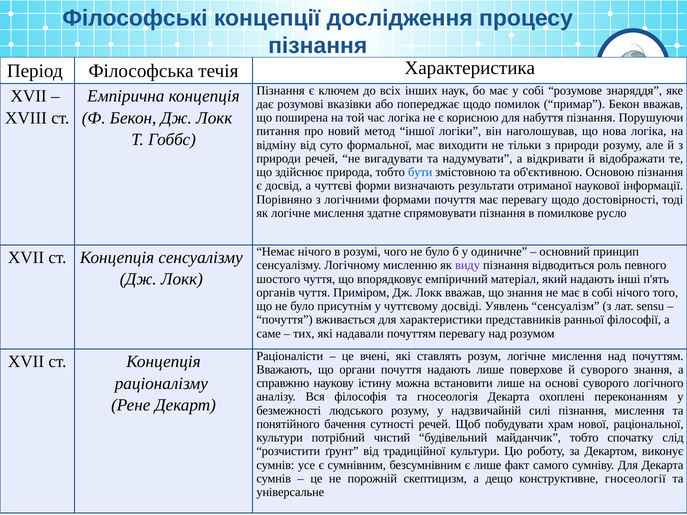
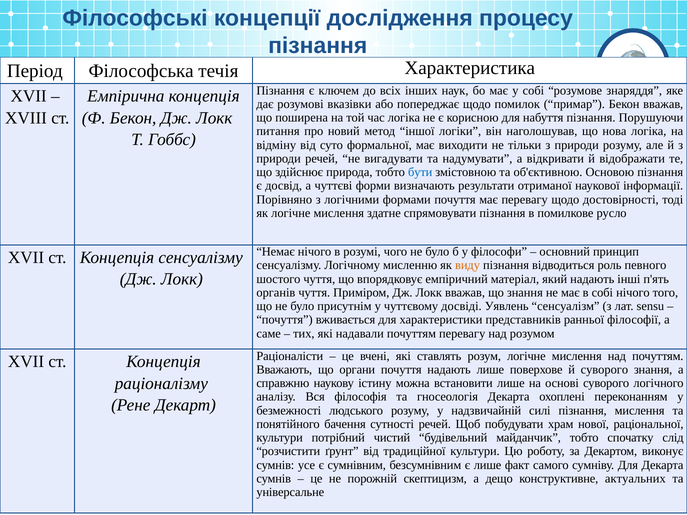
одиничне: одиничне -> філософи
виду colour: purple -> orange
гносеології: гносеології -> актуальних
